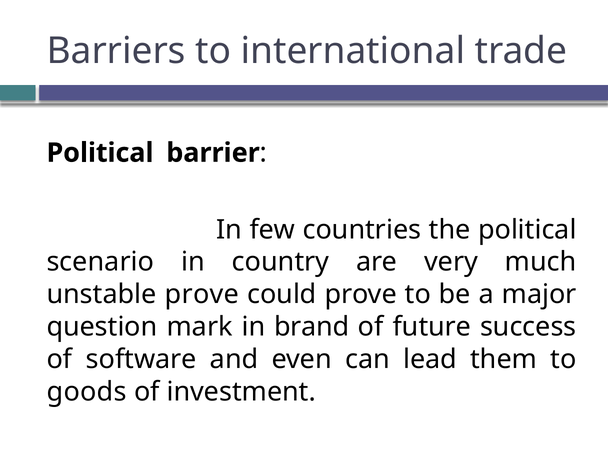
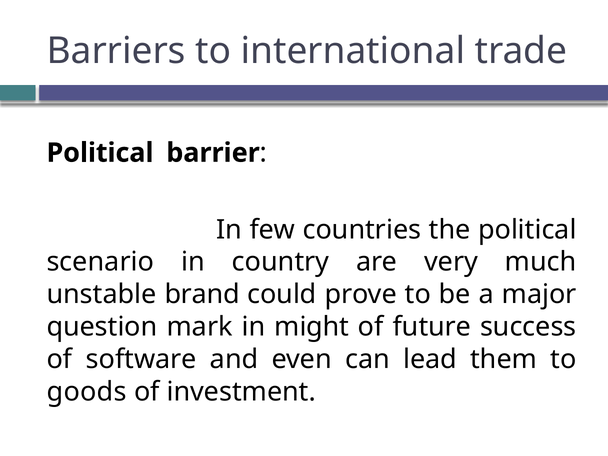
unstable prove: prove -> brand
brand: brand -> might
